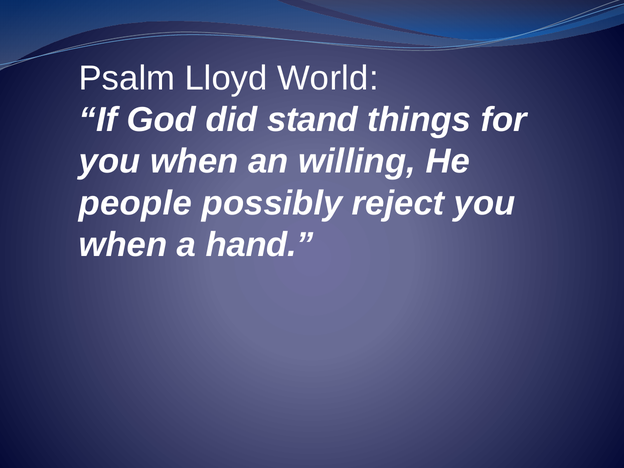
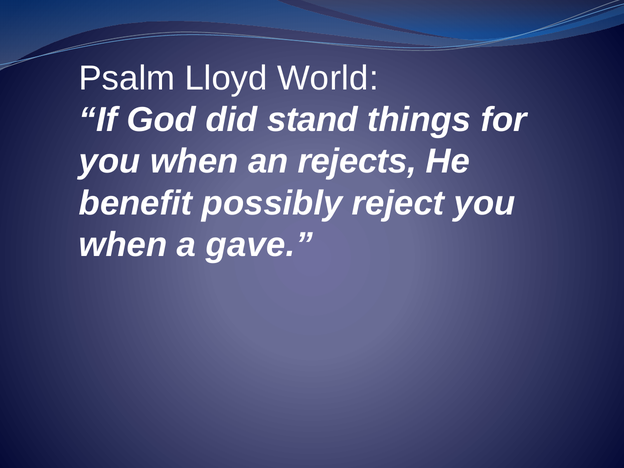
willing: willing -> rejects
people: people -> benefit
hand: hand -> gave
